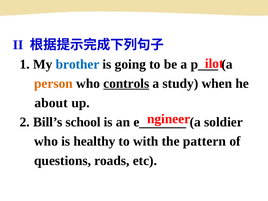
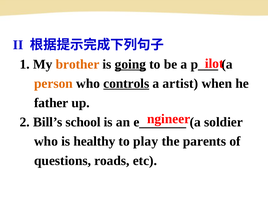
brother colour: blue -> orange
going underline: none -> present
study: study -> artist
about: about -> father
with: with -> play
pattern: pattern -> parents
